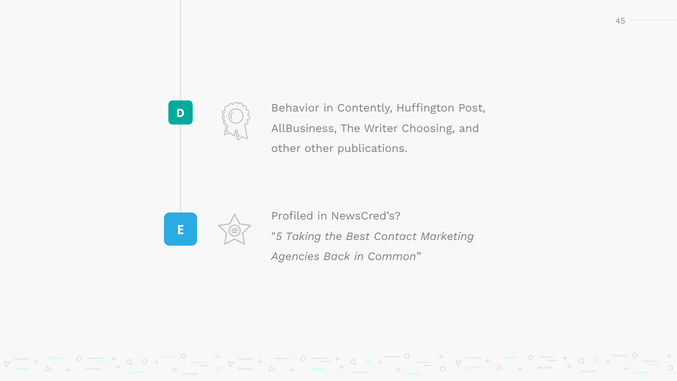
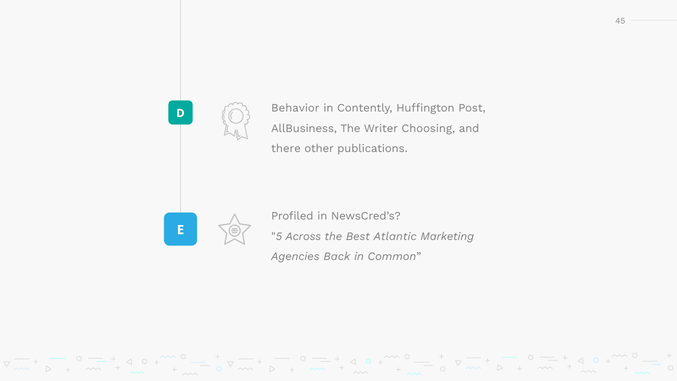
other at (286, 149): other -> there
Taking: Taking -> Across
Contact: Contact -> Atlantic
